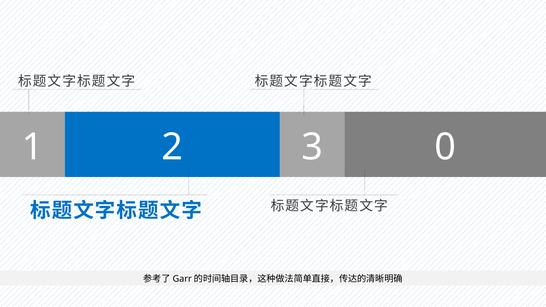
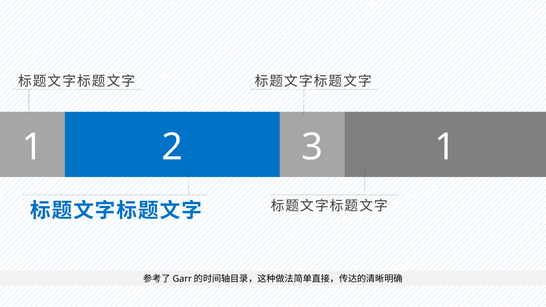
1 0: 0 -> 1
